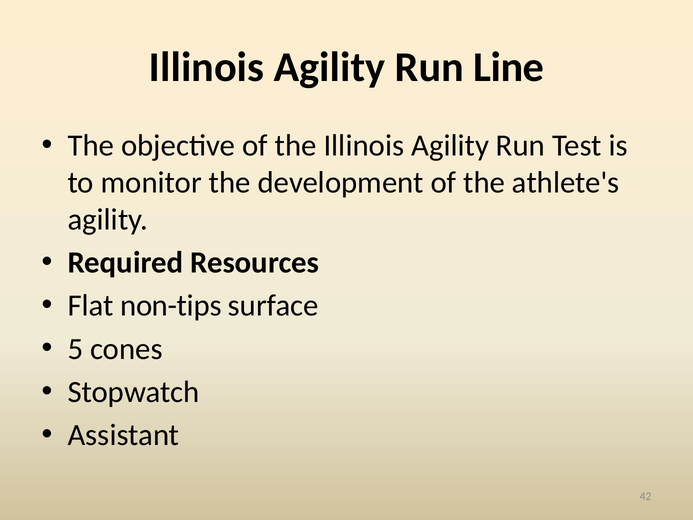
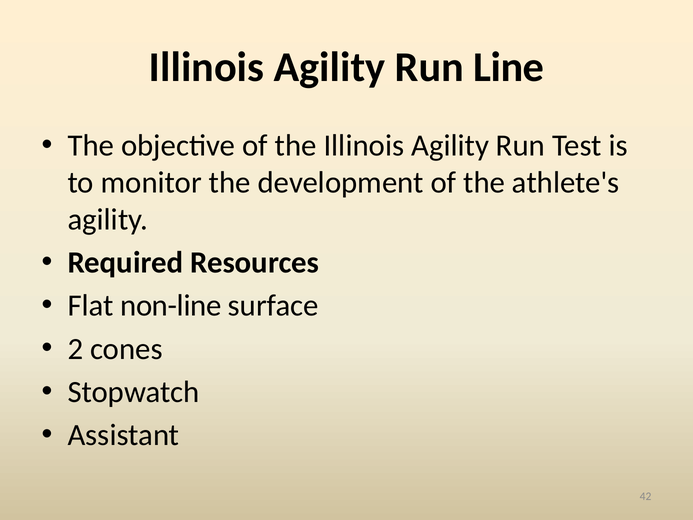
non-tips: non-tips -> non-line
5: 5 -> 2
